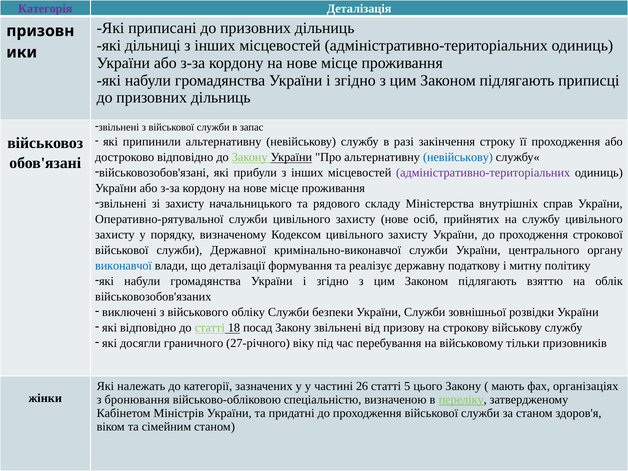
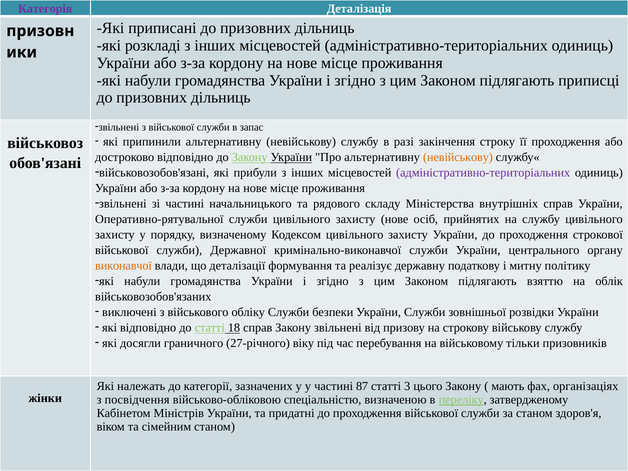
дільниці: дільниці -> розкладі
невійськову at (458, 157) colour: blue -> orange
зі захисту: захисту -> частині
виконавчої colour: blue -> orange
18 посад: посад -> справ
26: 26 -> 87
5: 5 -> 3
бронювання: бронювання -> посвідчення
